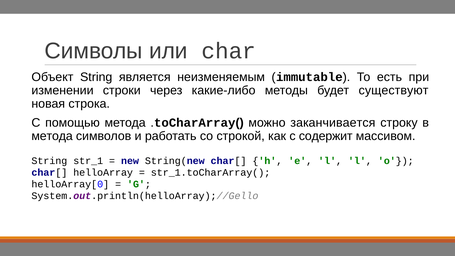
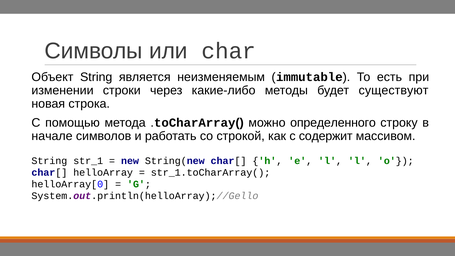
заканчивается: заканчивается -> определенного
метода at (52, 136): метода -> начале
